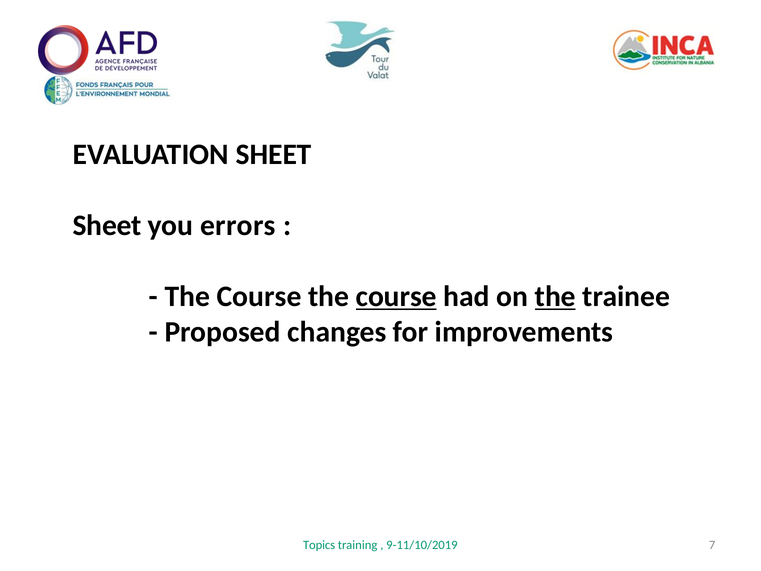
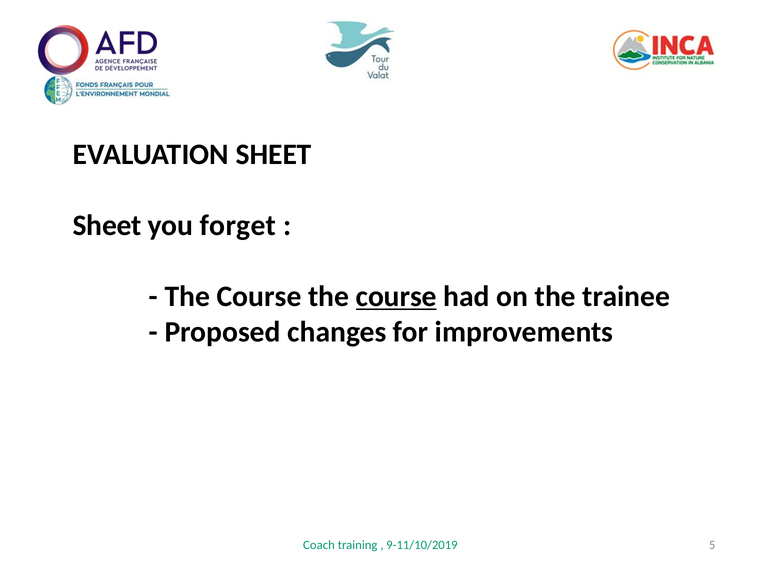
errors: errors -> forget
the at (555, 296) underline: present -> none
Topics: Topics -> Coach
7: 7 -> 5
